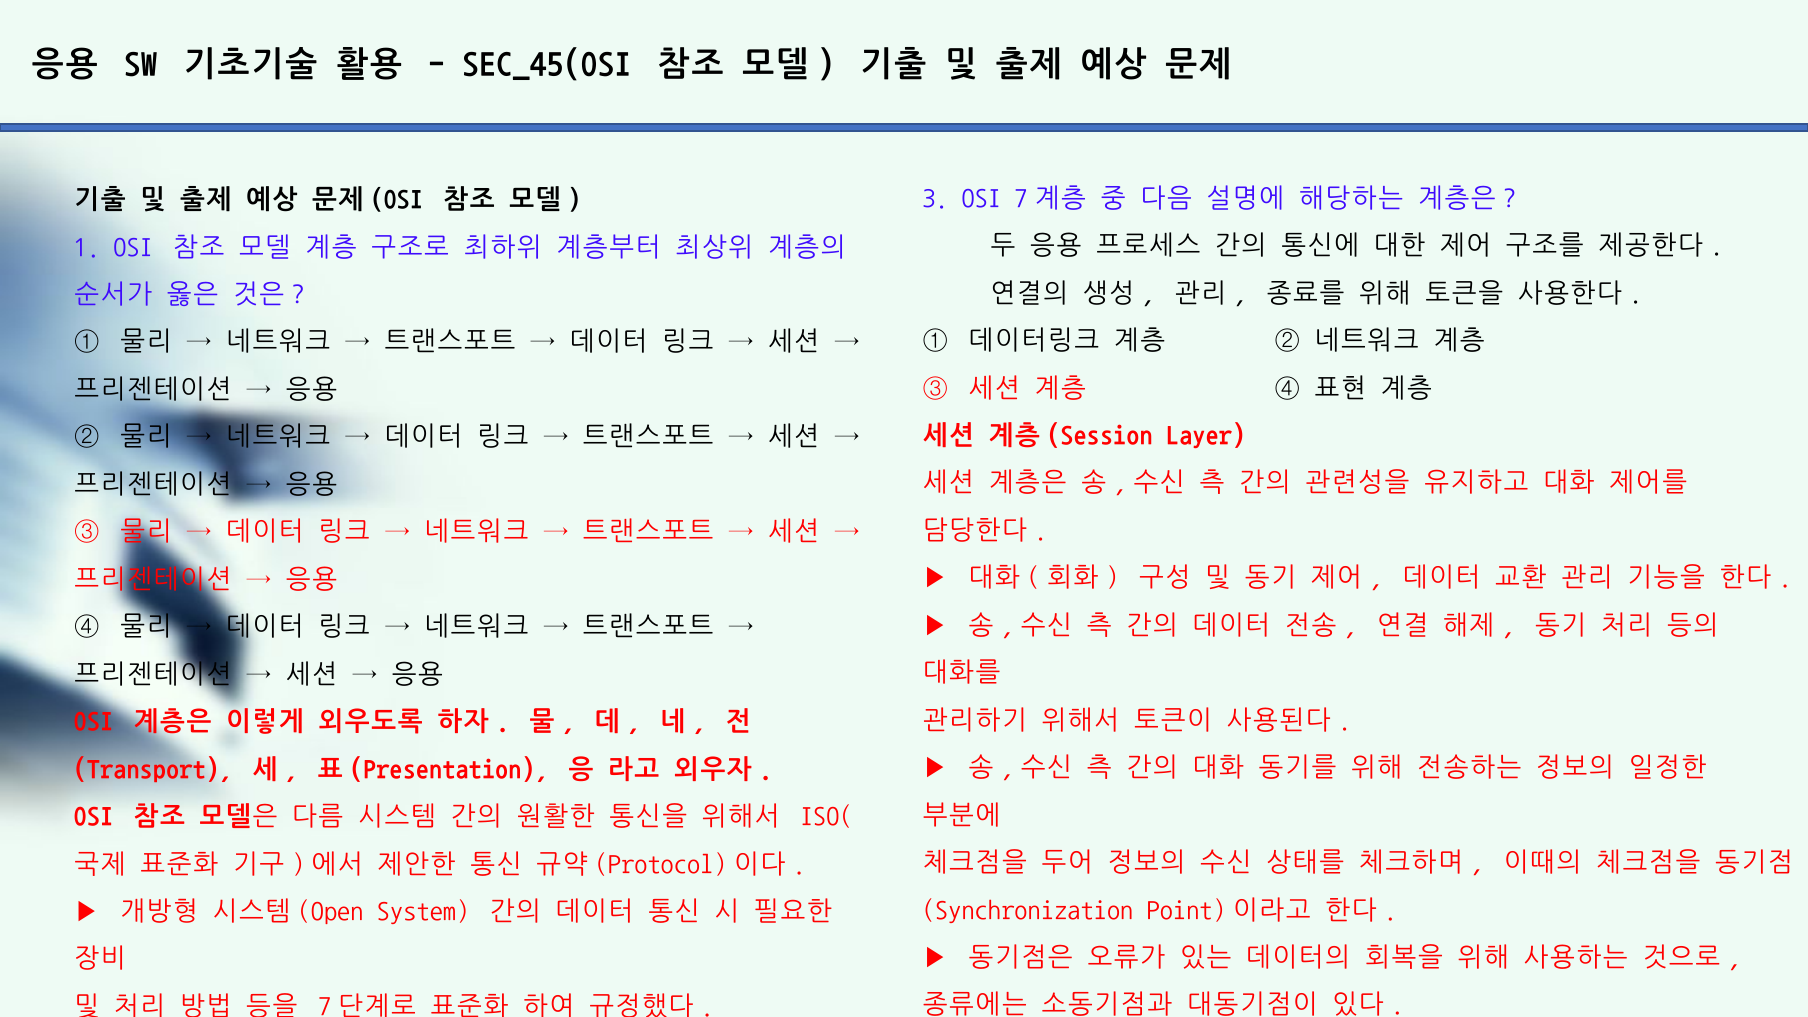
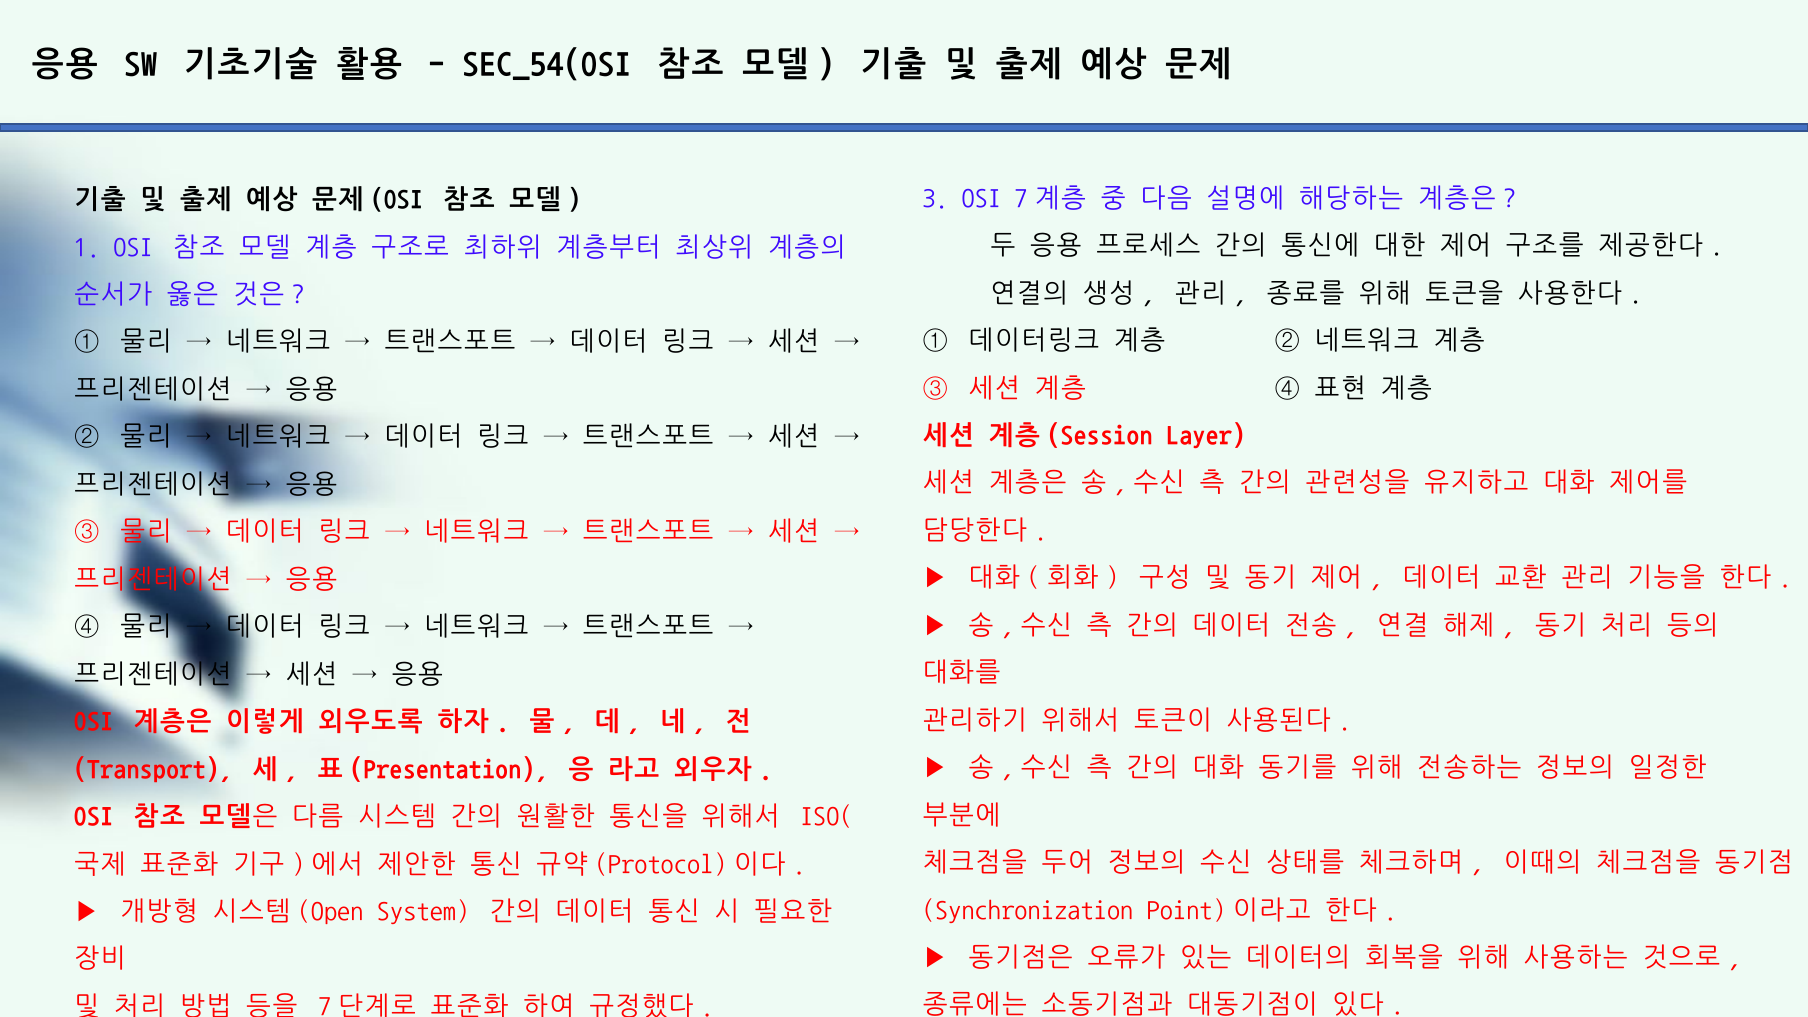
SEC_45(OSI: SEC_45(OSI -> SEC_54(OSI
